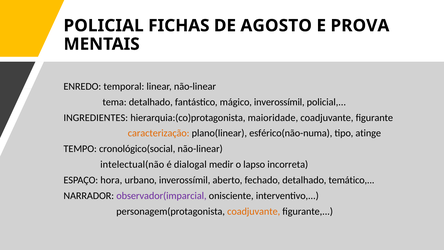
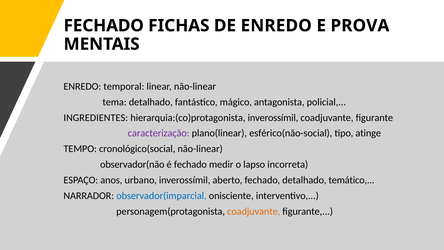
POLICIAL at (104, 26): POLICIAL -> FECHADO
DE AGOSTO: AGOSTO -> ENREDO
mágico inverossímil: inverossímil -> antagonista
hierarquia:(co)protagonista maioridade: maioridade -> inverossímil
caracterização colour: orange -> purple
esférico(não-numa: esférico(não-numa -> esférico(não-social
intelectual(não: intelectual(não -> observador(não
é dialogal: dialogal -> fechado
hora: hora -> anos
observador(imparcial colour: purple -> blue
